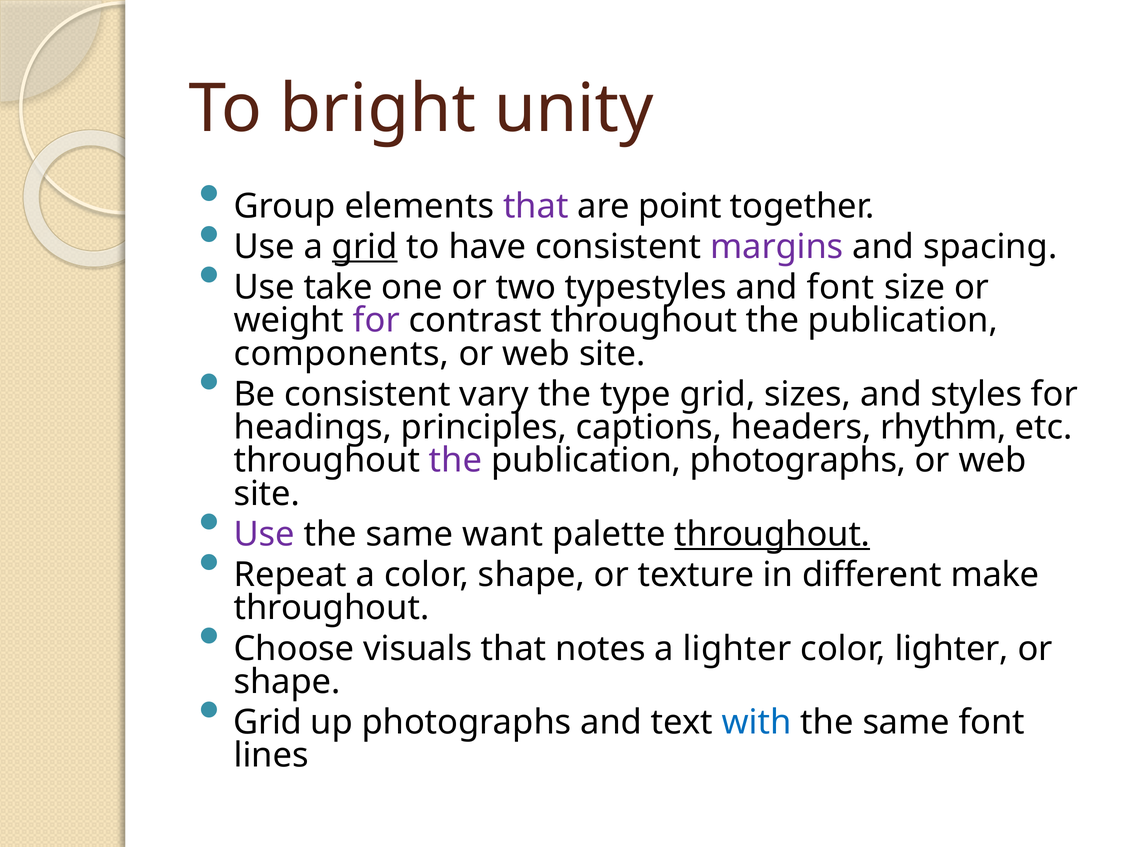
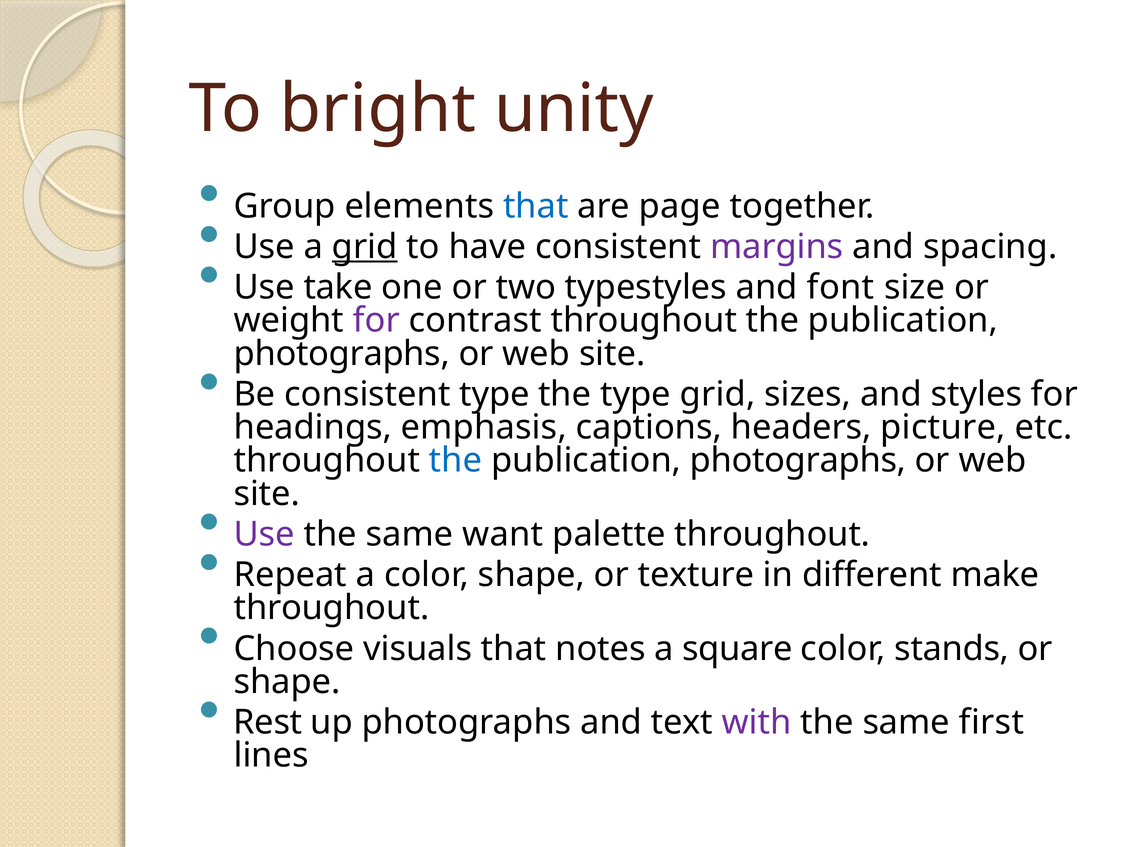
that at (536, 206) colour: purple -> blue
point: point -> page
components at (341, 354): components -> photographs
consistent vary: vary -> type
principles: principles -> emphasis
rhythm: rhythm -> picture
the at (456, 461) colour: purple -> blue
throughout at (772, 535) underline: present -> none
a lighter: lighter -> square
color lighter: lighter -> stands
Grid at (268, 723): Grid -> Rest
with colour: blue -> purple
same font: font -> first
